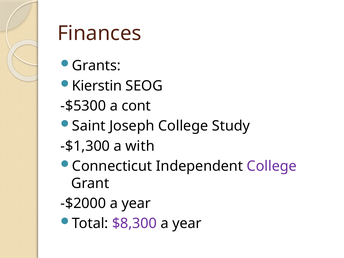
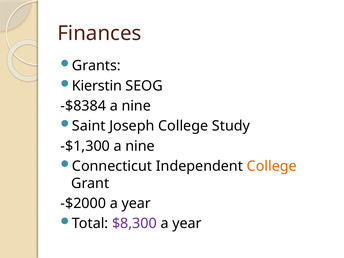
-$5300: -$5300 -> -$8384
cont at (136, 106): cont -> nine
-$1,300 a with: with -> nine
College at (272, 166) colour: purple -> orange
